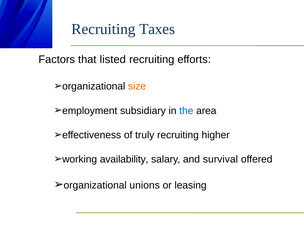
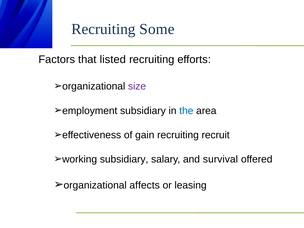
Taxes: Taxes -> Some
size colour: orange -> purple
truly: truly -> gain
higher: higher -> recruit
availability at (124, 159): availability -> subsidiary
unions: unions -> affects
